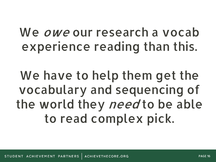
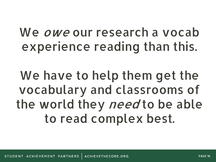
sequencing: sequencing -> classrooms
pick: pick -> best
